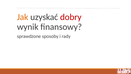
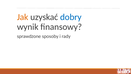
dobry colour: red -> blue
